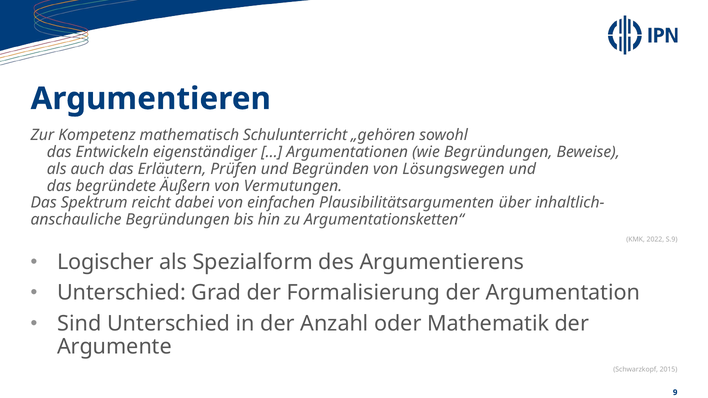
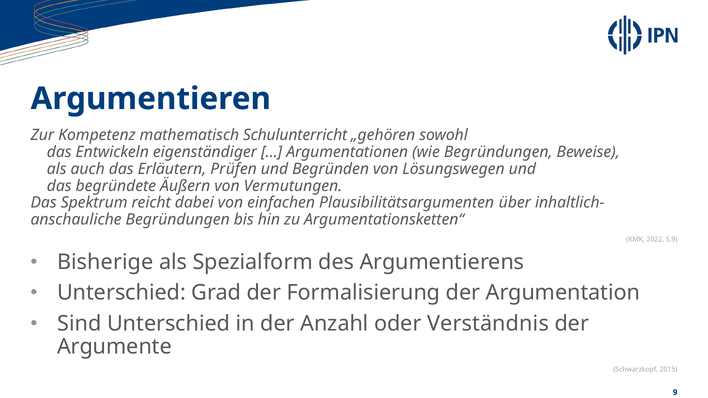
Logischer: Logischer -> Bisherige
Mathematik: Mathematik -> Verständnis
